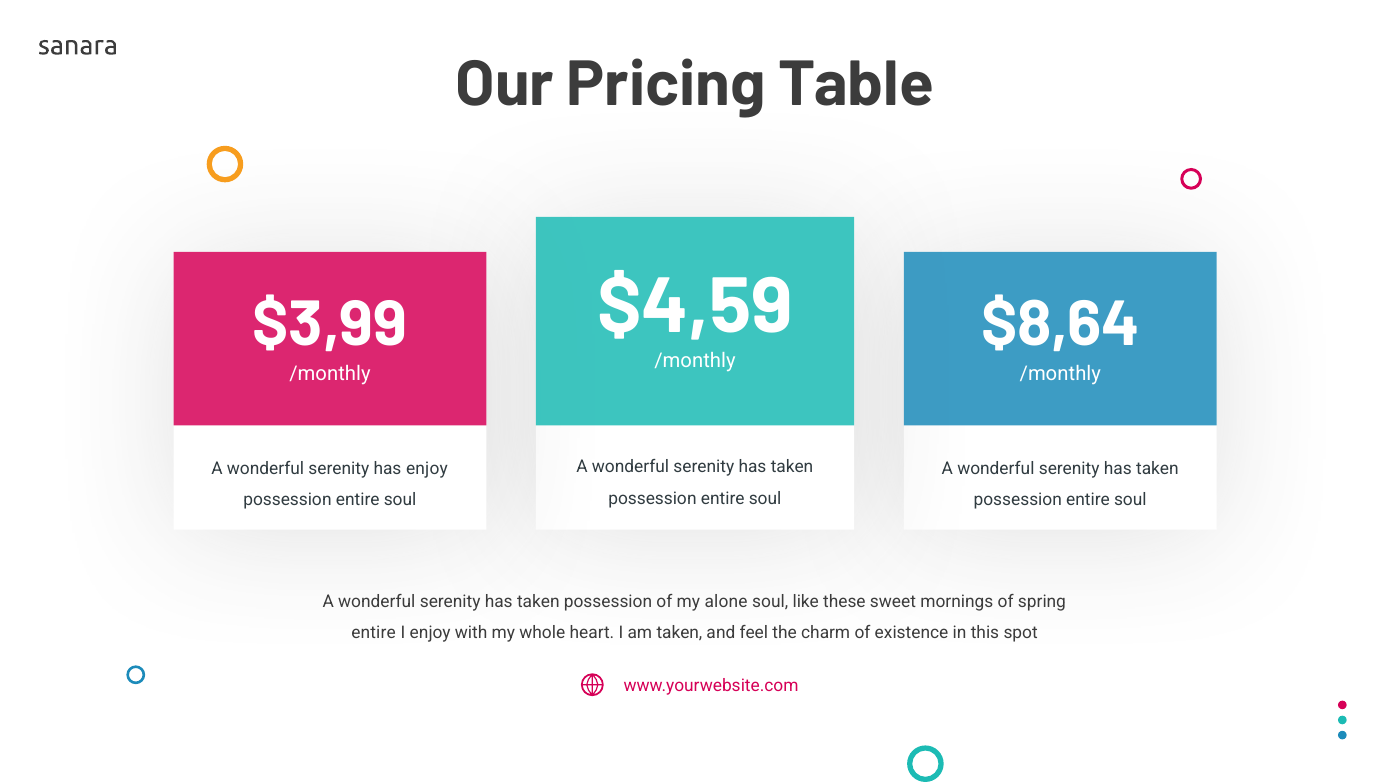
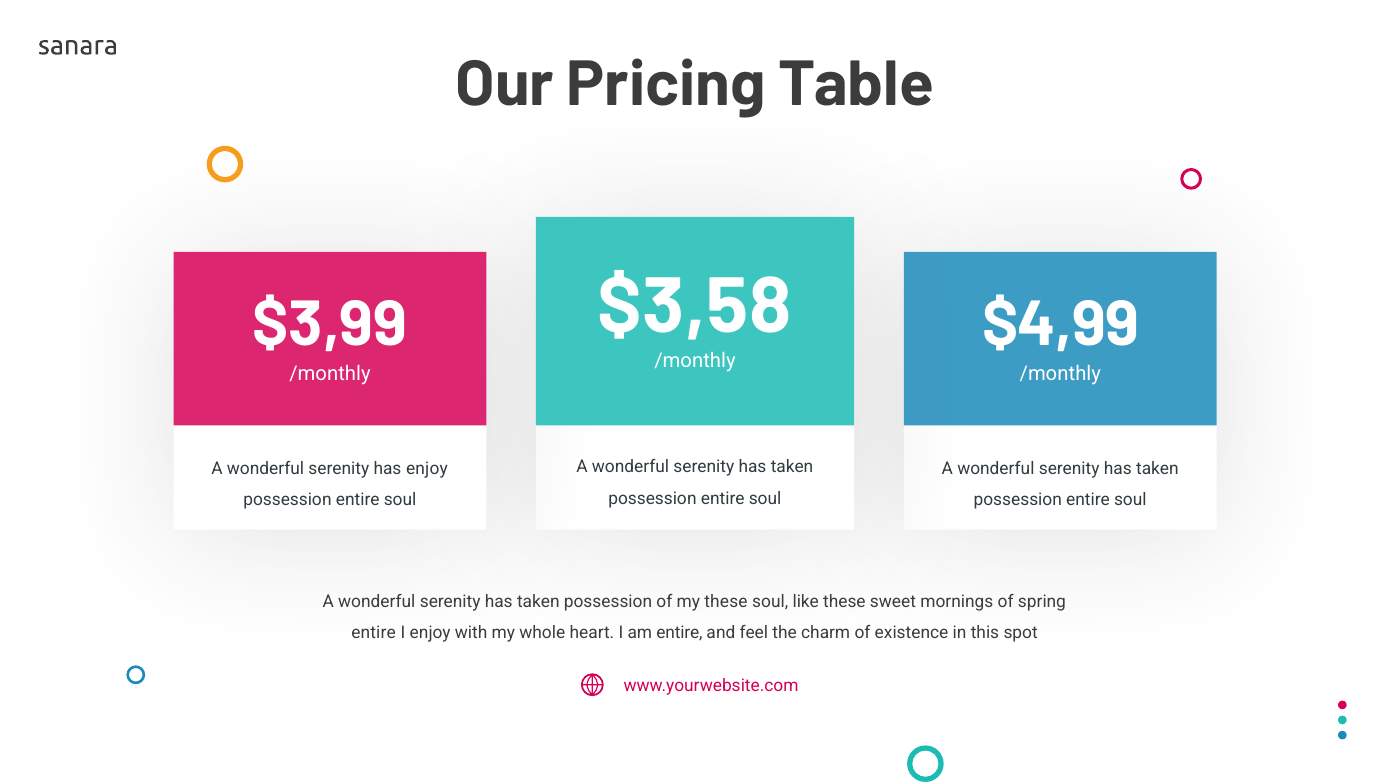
$4,59: $4,59 -> $3,58
$8,64: $8,64 -> $4,99
my alone: alone -> these
am taken: taken -> entire
